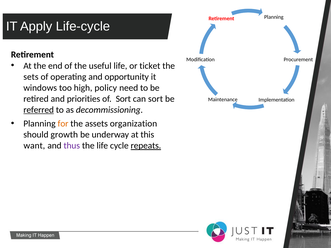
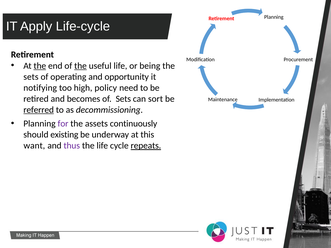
the at (40, 66) underline: none -> present
the at (80, 66) underline: none -> present
ticket: ticket -> being
windows: windows -> notifying
priorities: priorities -> becomes
of Sort: Sort -> Sets
for colour: orange -> purple
organization: organization -> continuously
growth: growth -> existing
